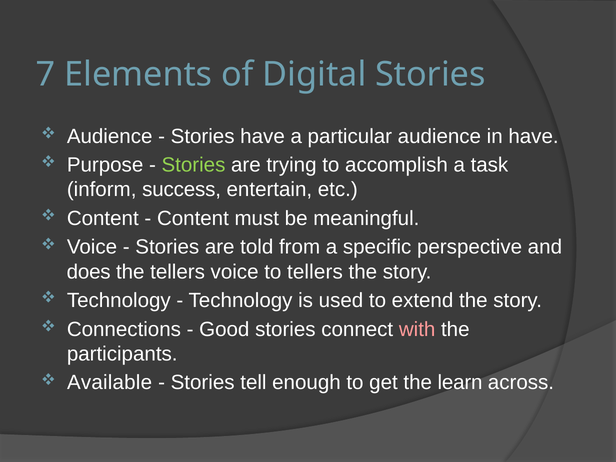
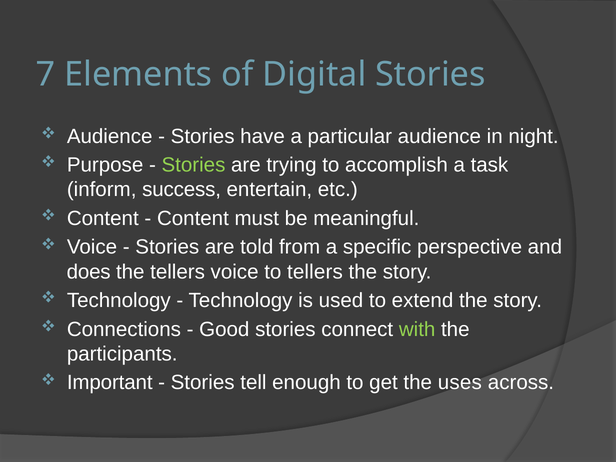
in have: have -> night
with colour: pink -> light green
Available: Available -> Important
learn: learn -> uses
